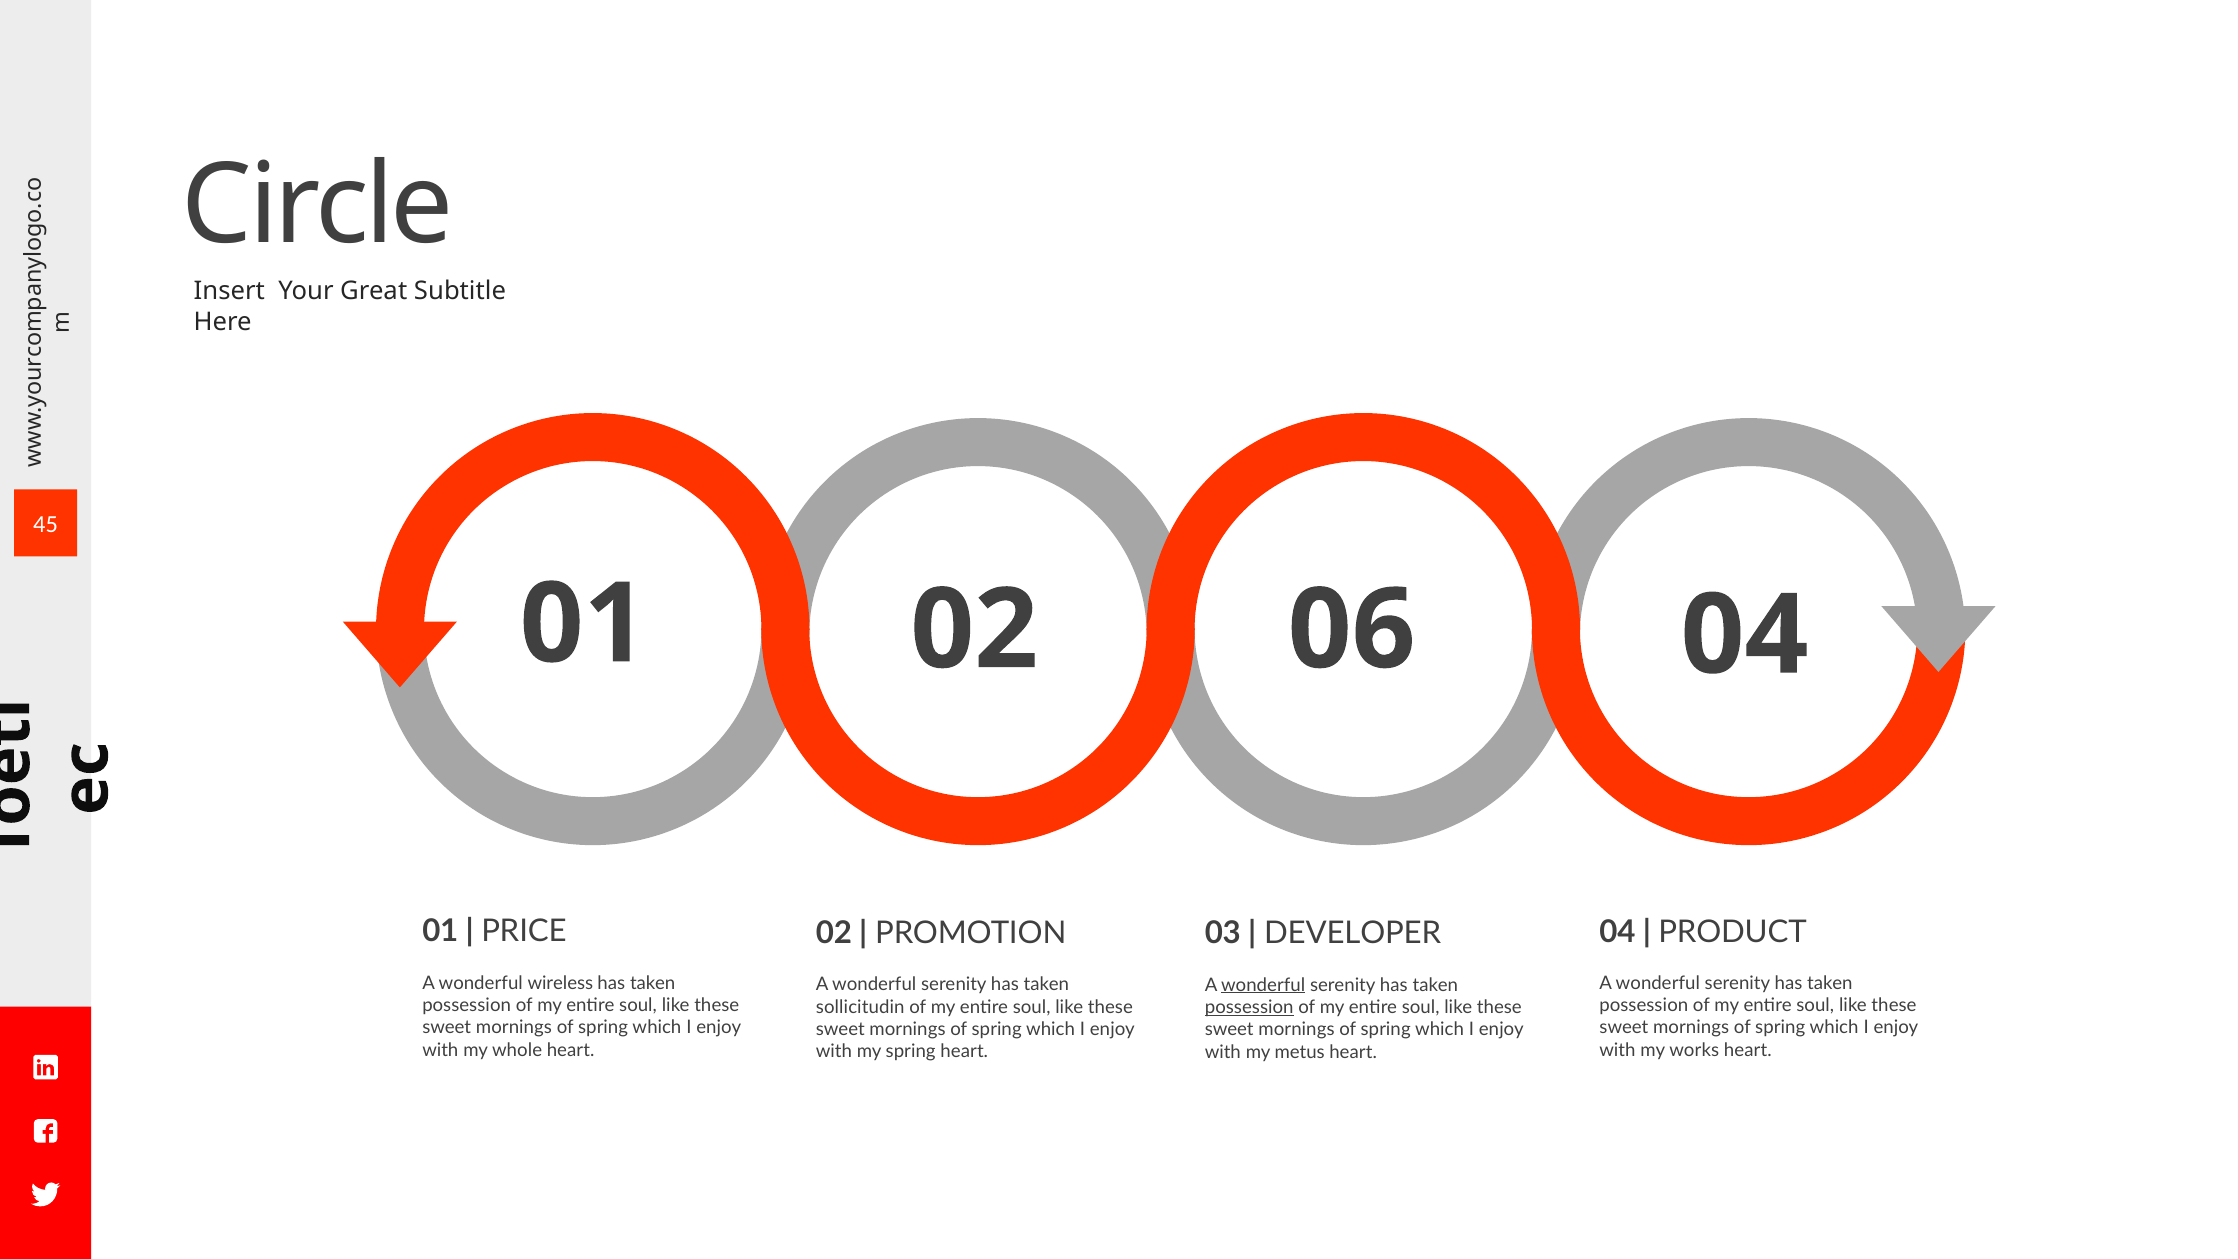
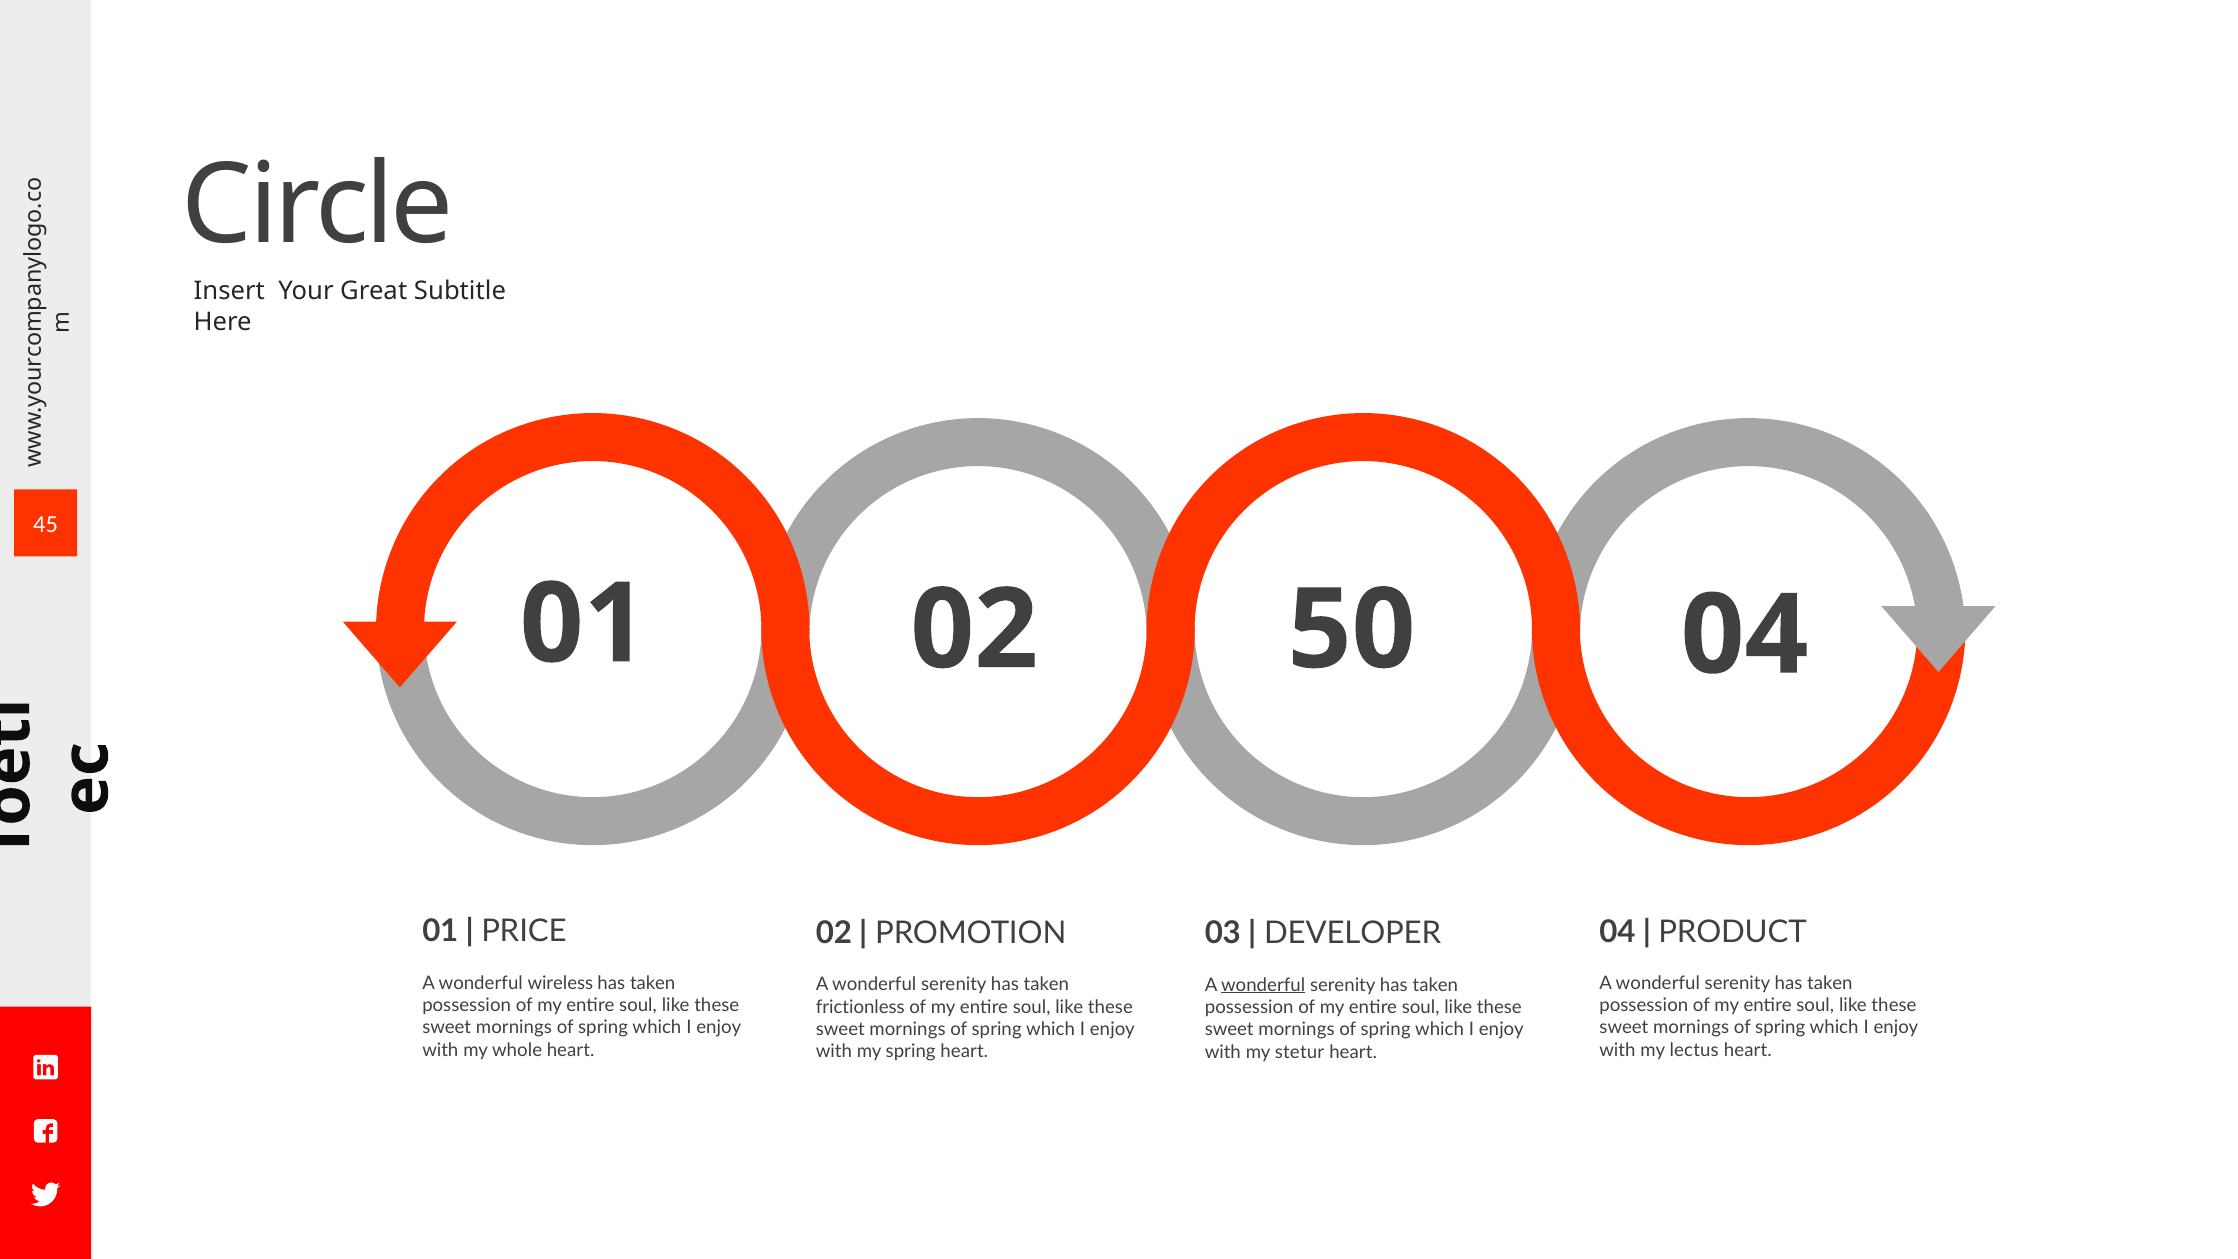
06: 06 -> 50
sollicitudin: sollicitudin -> frictionless
possession at (1249, 1007) underline: present -> none
works: works -> lectus
metus: metus -> stetur
